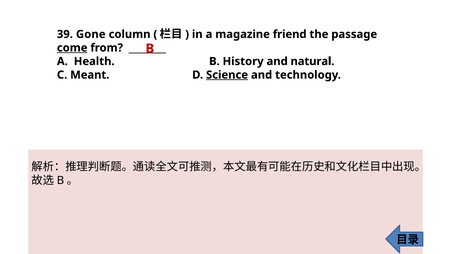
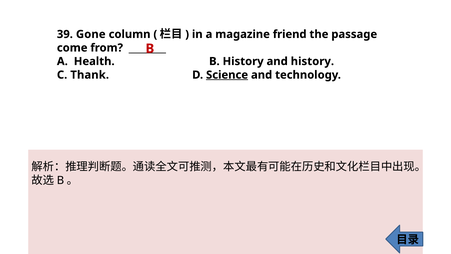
come underline: present -> none
and natural: natural -> history
Meant: Meant -> Thank
